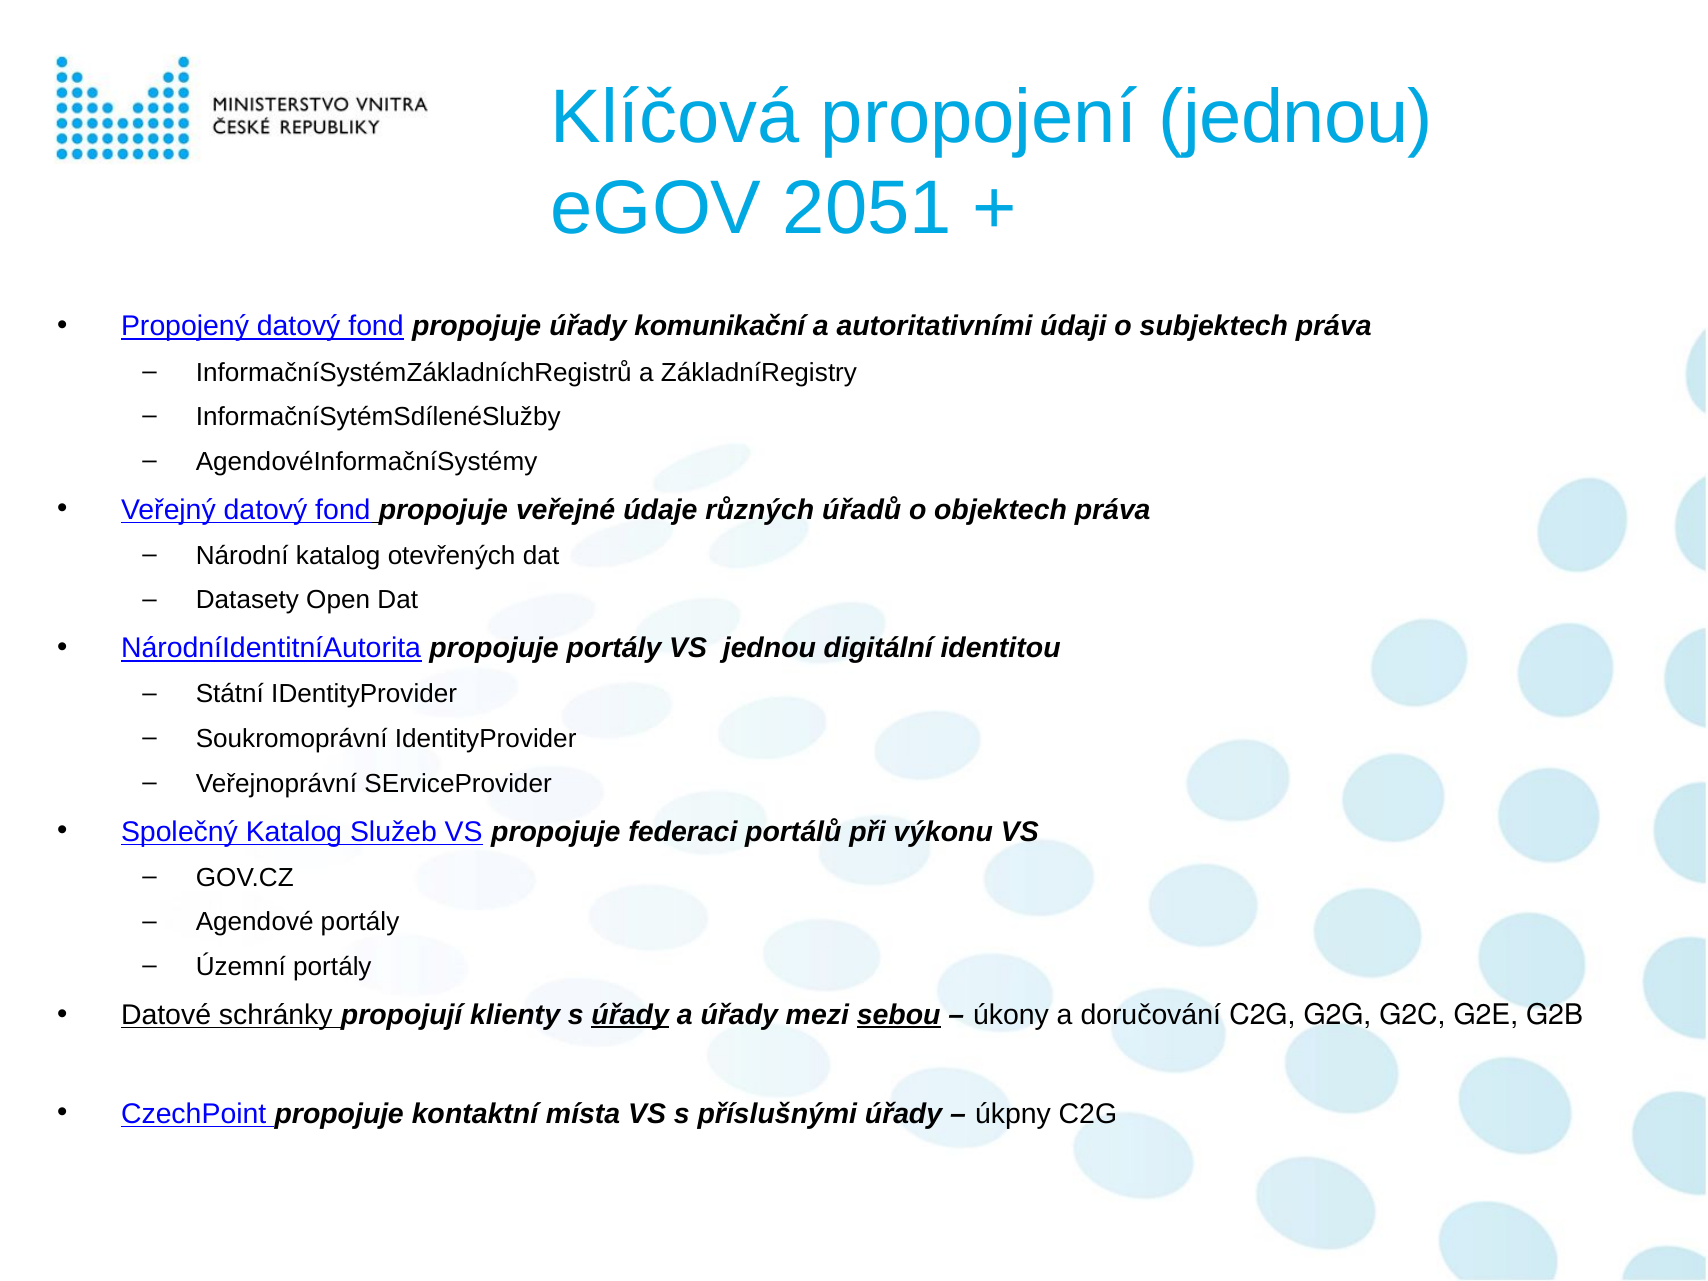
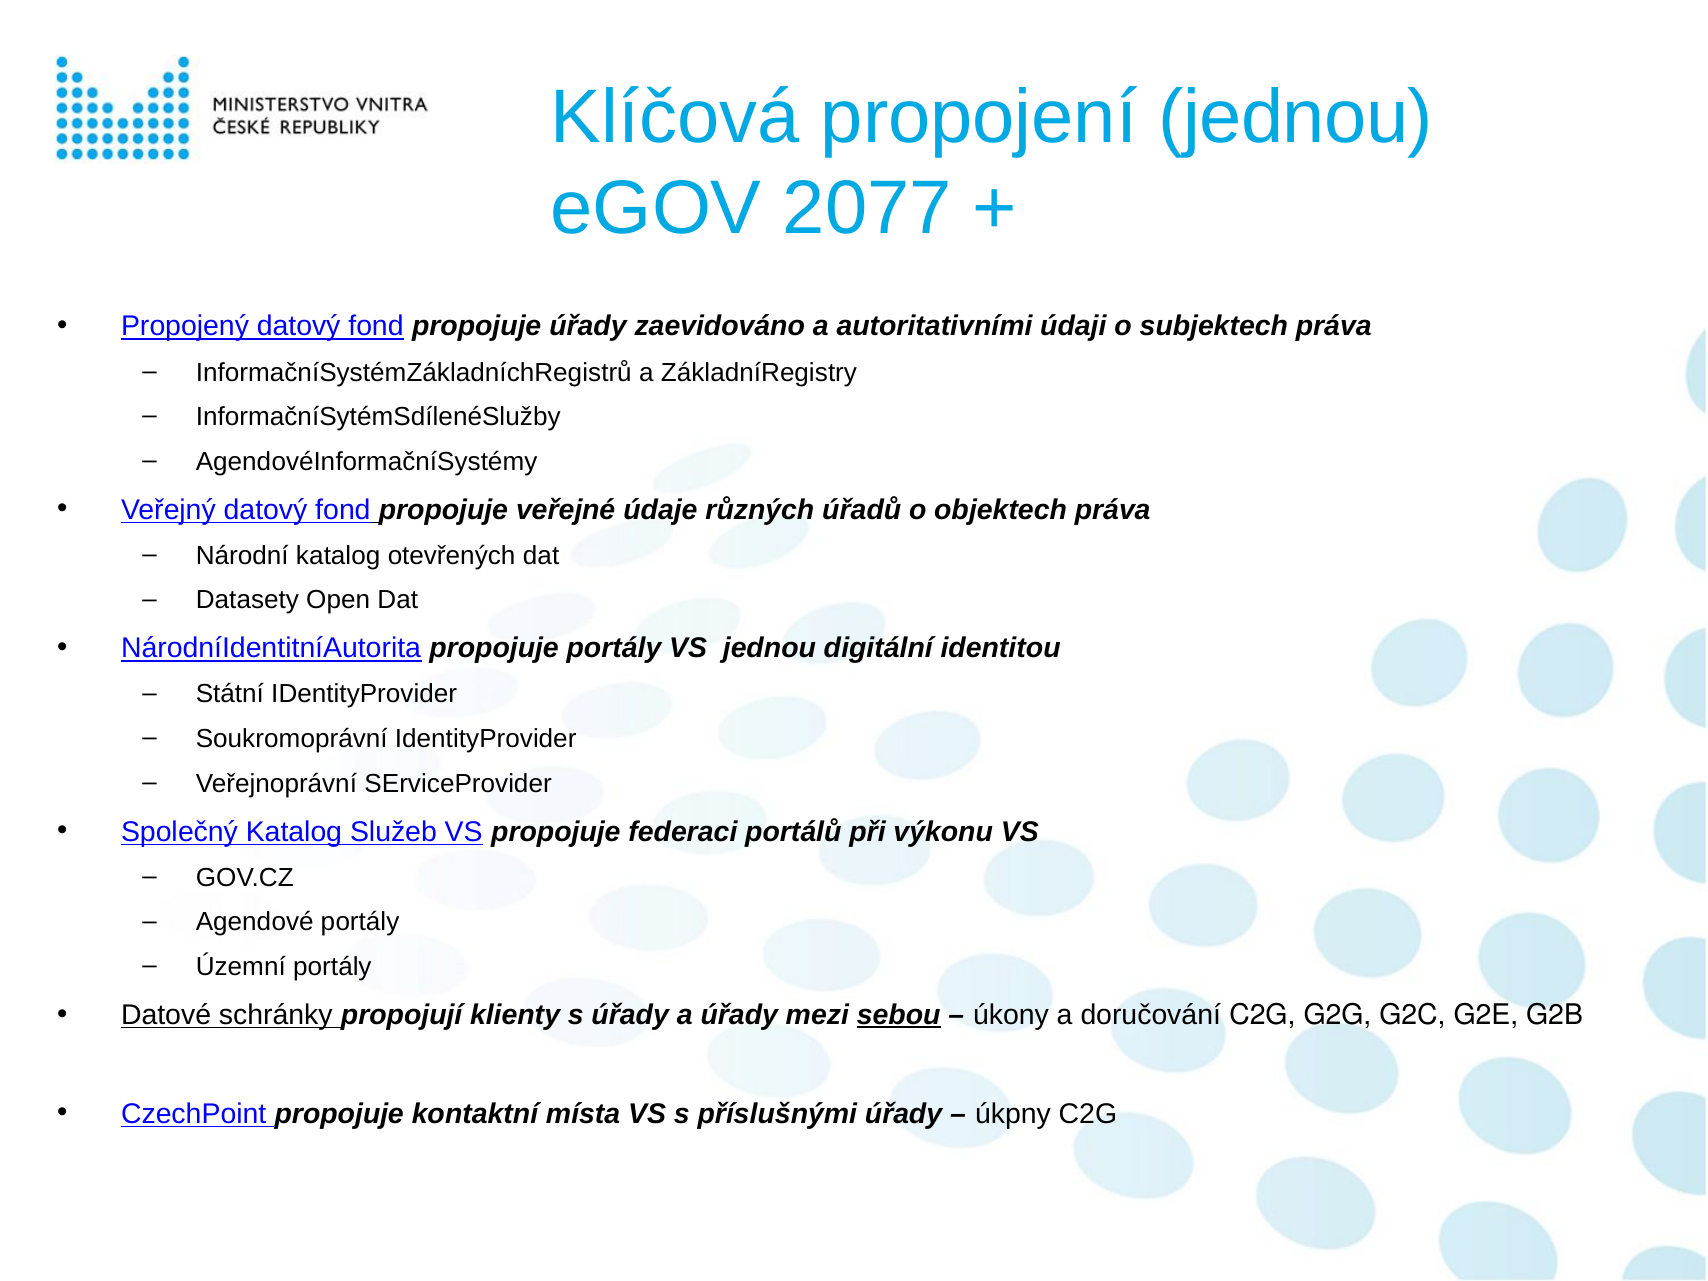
2051: 2051 -> 2077
komunikační: komunikační -> zaevidováno
úřady at (630, 1015) underline: present -> none
